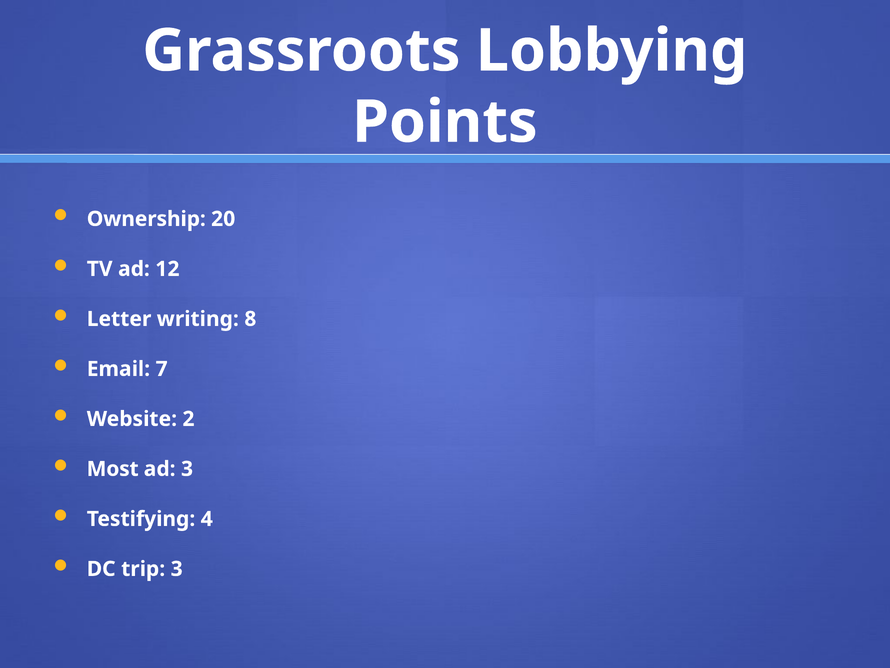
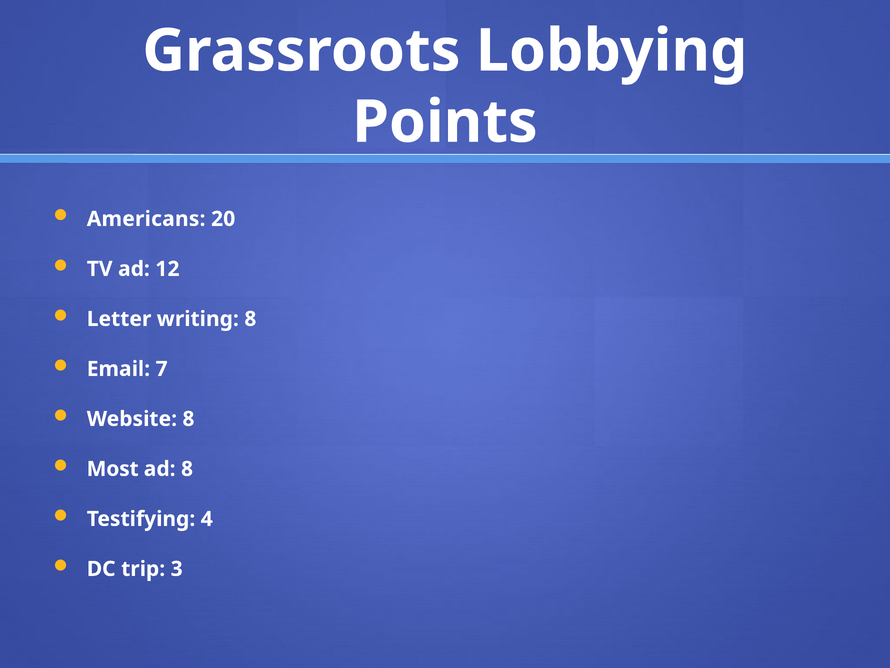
Ownership: Ownership -> Americans
Website 2: 2 -> 8
ad 3: 3 -> 8
